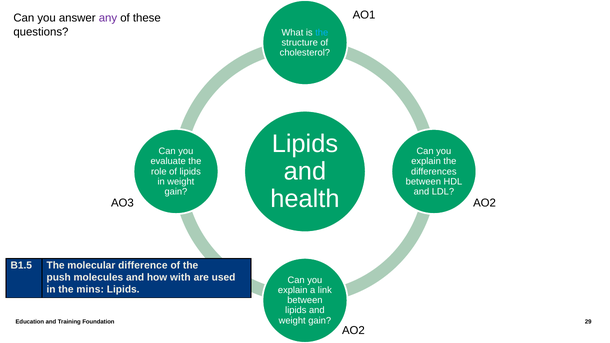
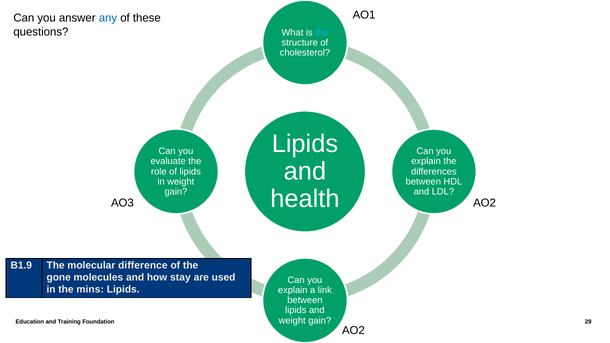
any colour: purple -> blue
B1.5: B1.5 -> B1.9
push: push -> gone
with: with -> stay
